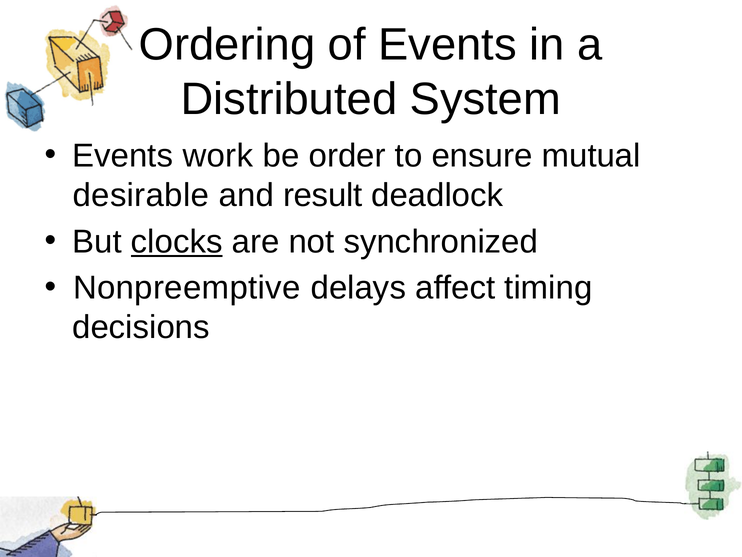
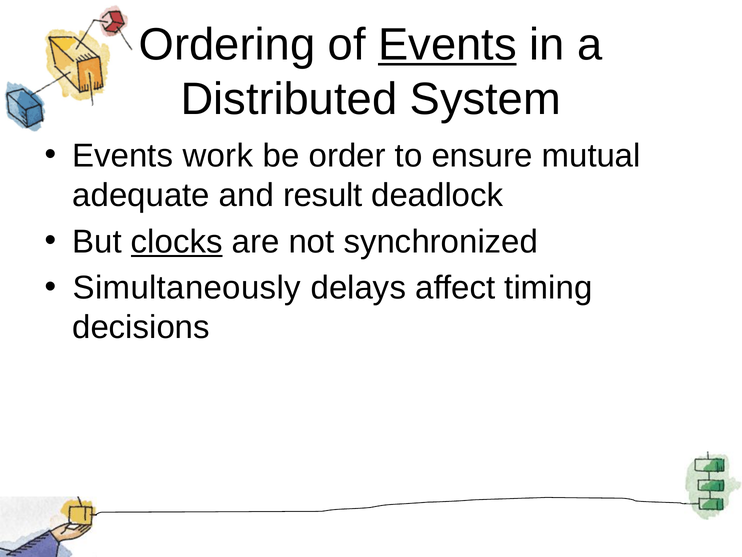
Events at (447, 45) underline: none -> present
desirable: desirable -> adequate
Nonpreemptive: Nonpreemptive -> Simultaneously
